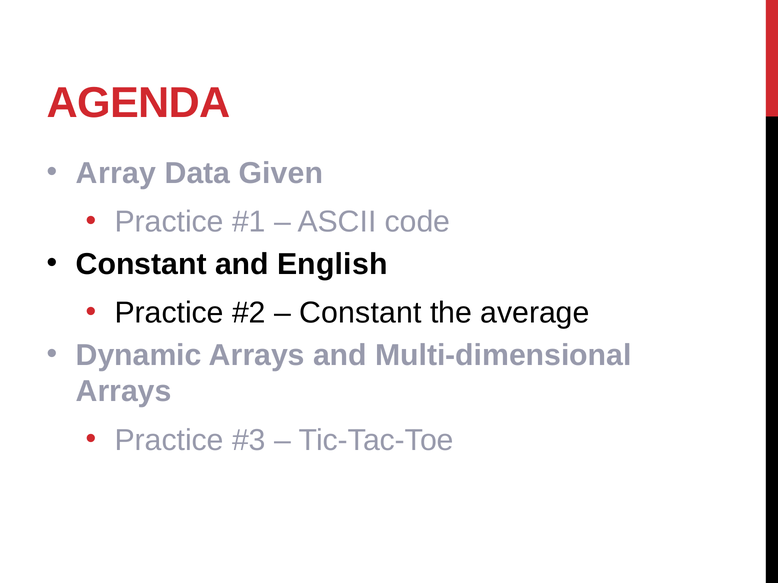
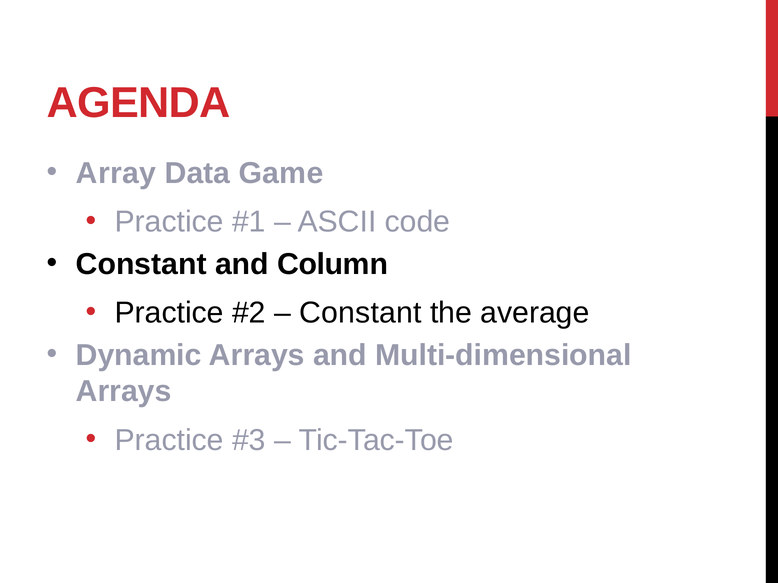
Given: Given -> Game
English: English -> Column
